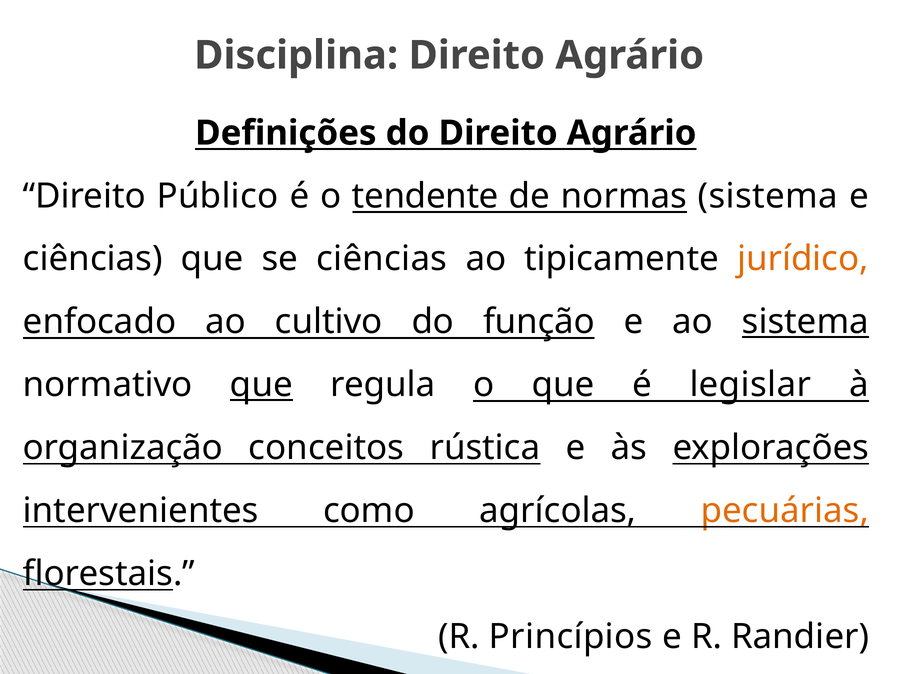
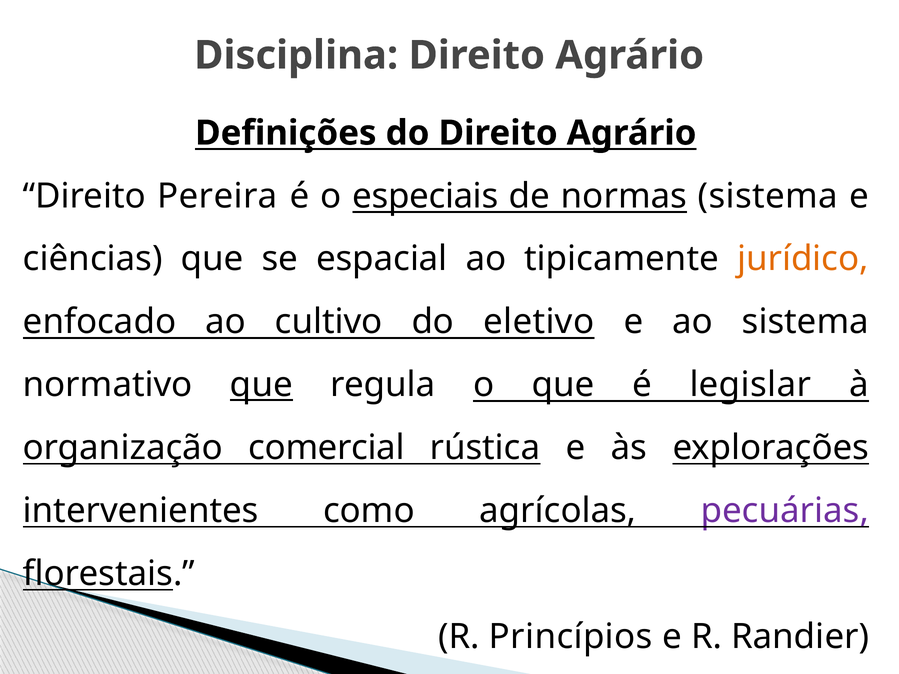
Público: Público -> Pereira
tendente: tendente -> especiais
se ciências: ciências -> espacial
função: função -> eletivo
sistema at (805, 322) underline: present -> none
conceitos: conceitos -> comercial
pecuárias colour: orange -> purple
